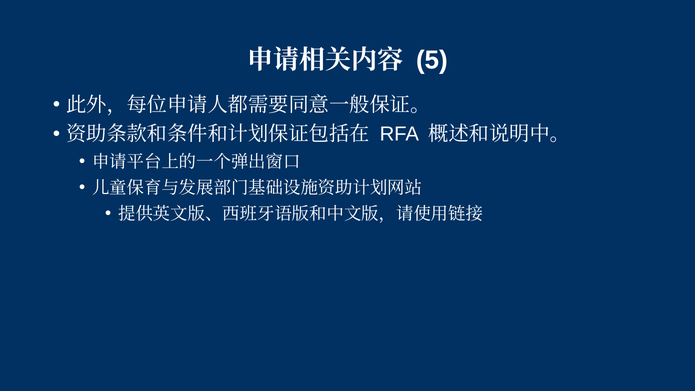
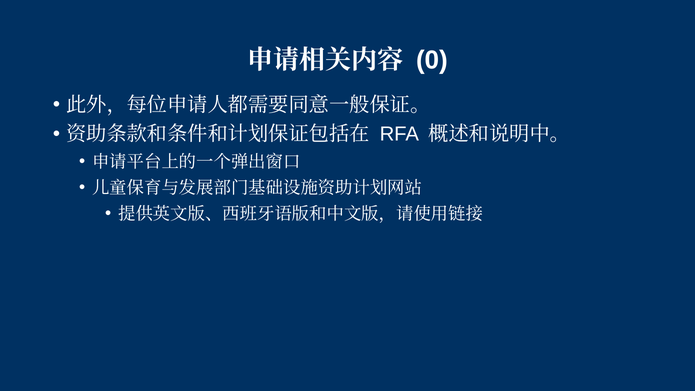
5: 5 -> 0
